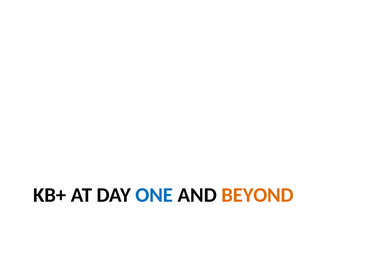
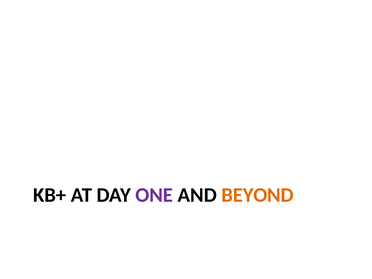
ONE colour: blue -> purple
